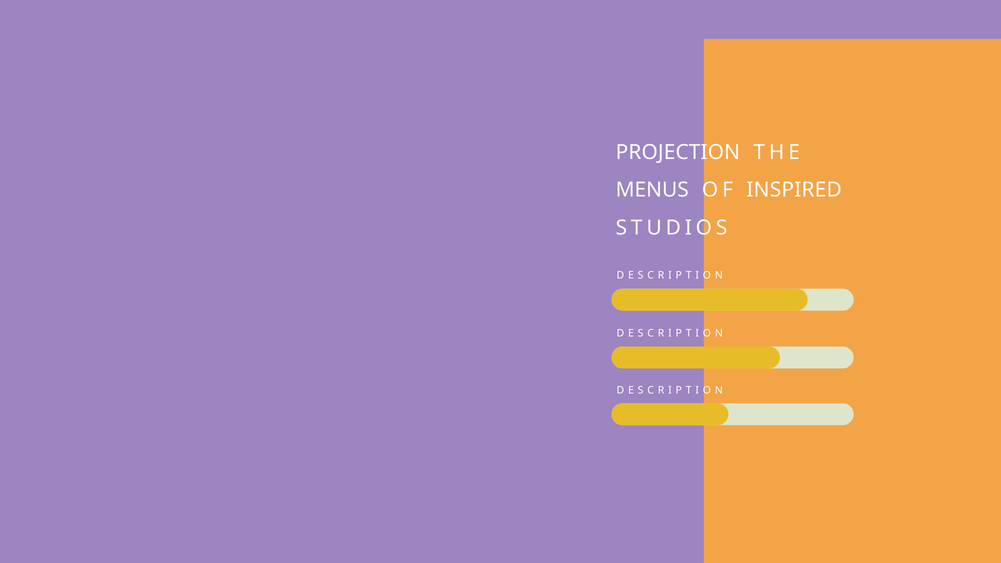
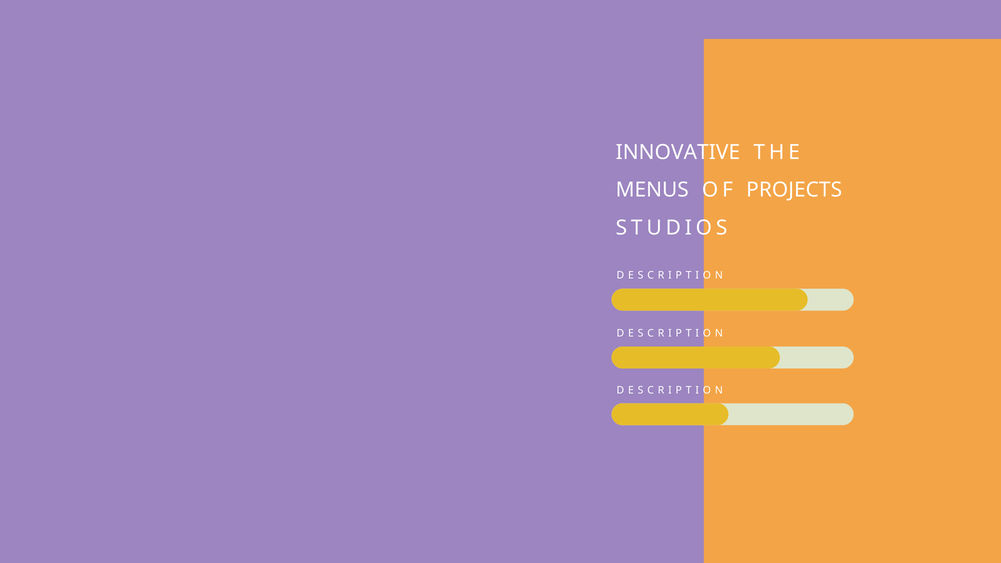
PROJECTION: PROJECTION -> INNOVATIVE
INSPIRED: INSPIRED -> PROJECTS
